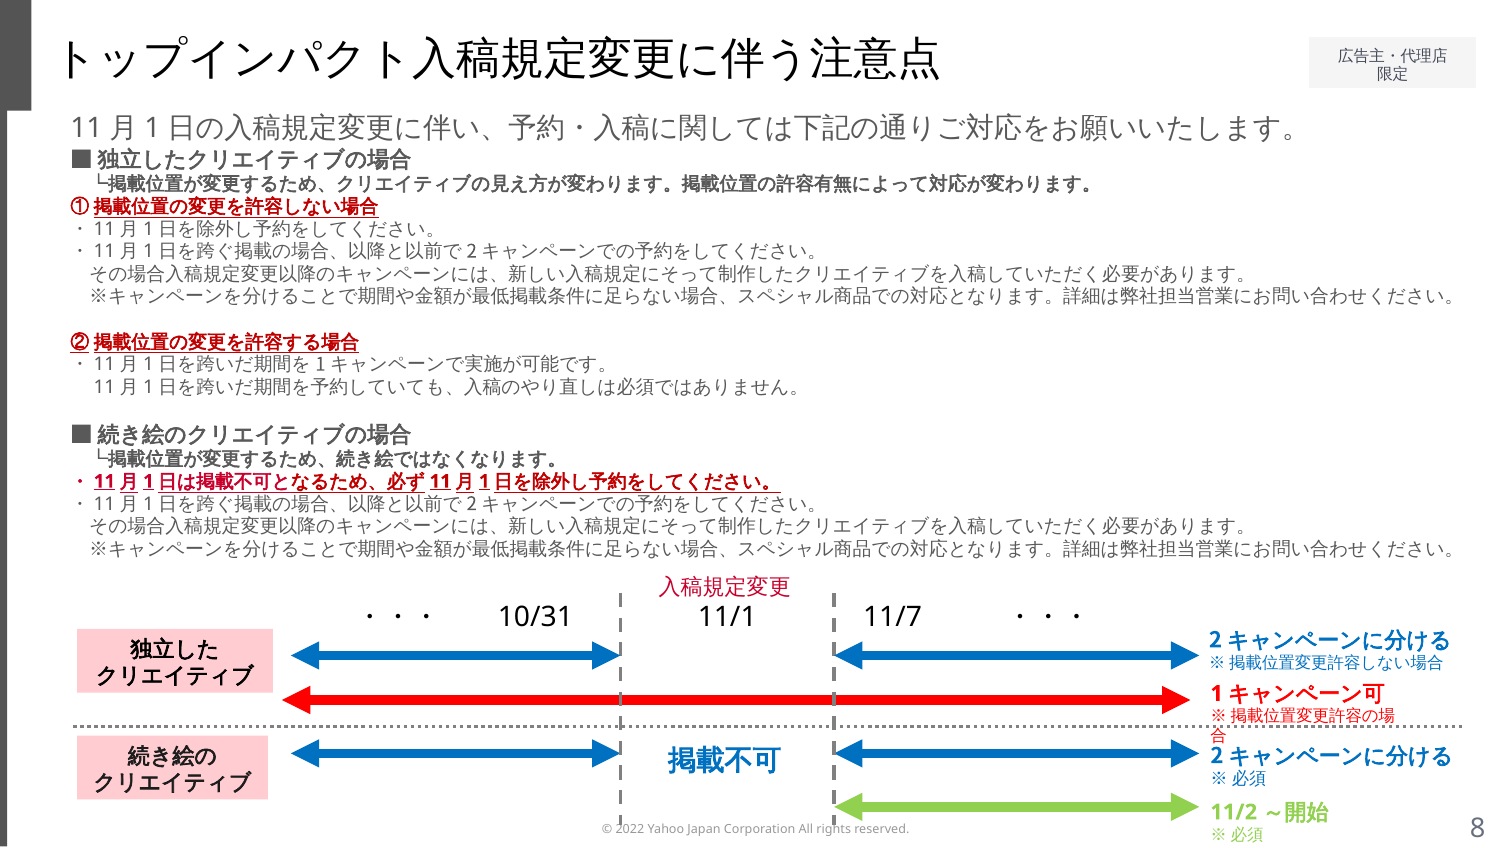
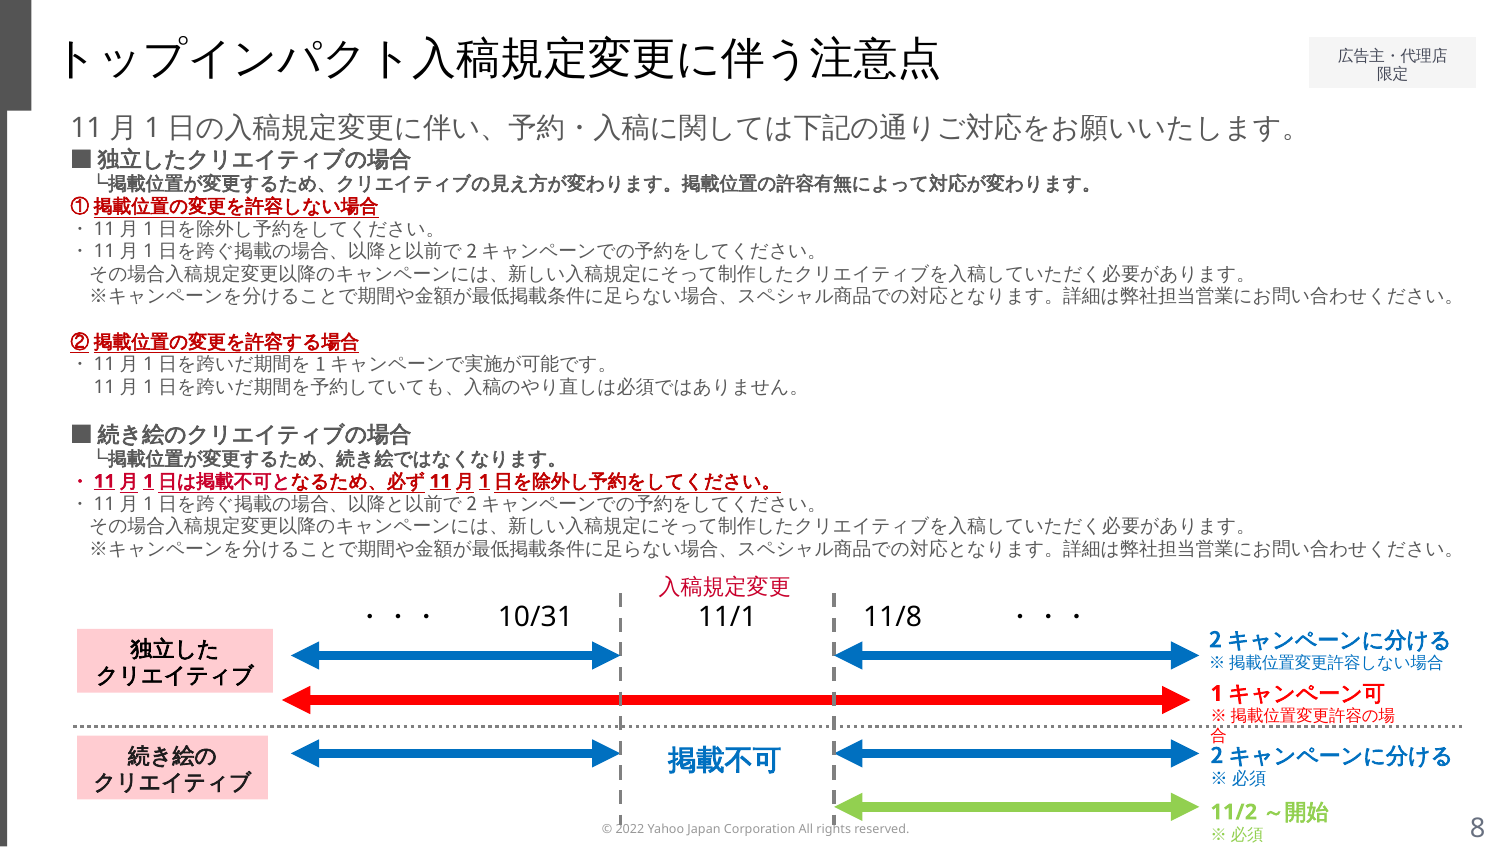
11/7: 11/7 -> 11/8
